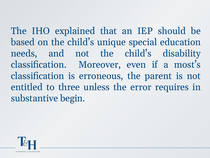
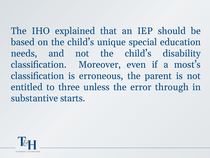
requires: requires -> through
begin: begin -> starts
